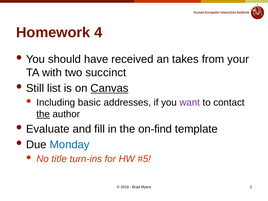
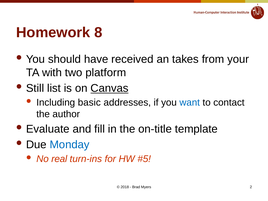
4: 4 -> 8
succinct: succinct -> platform
want colour: purple -> blue
the at (43, 114) underline: present -> none
on-find: on-find -> on-title
title: title -> real
